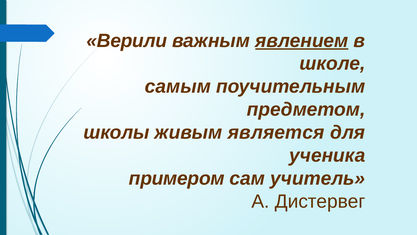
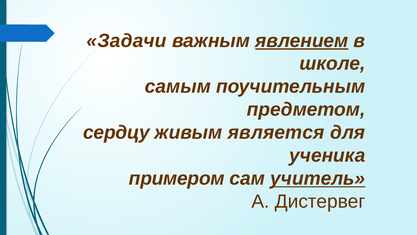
Верили: Верили -> Задачи
школы: школы -> сердцу
учитель underline: none -> present
